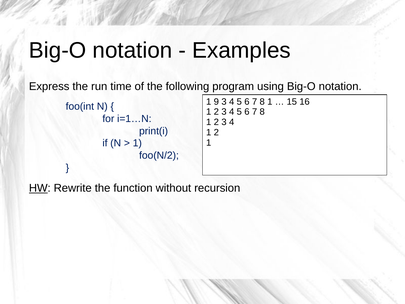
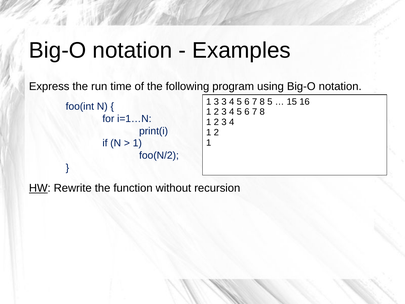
1 9: 9 -> 3
1 at (270, 102): 1 -> 5
